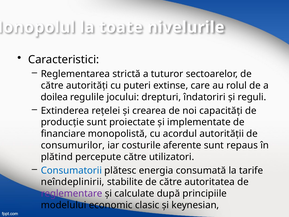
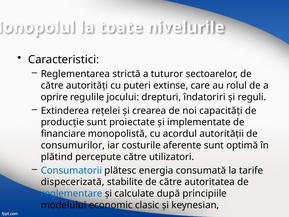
doilea: doilea -> oprire
repaus: repaus -> optimă
neîndeplinirii: neîndeplinirii -> dispecerizată
reglementare colour: purple -> blue
